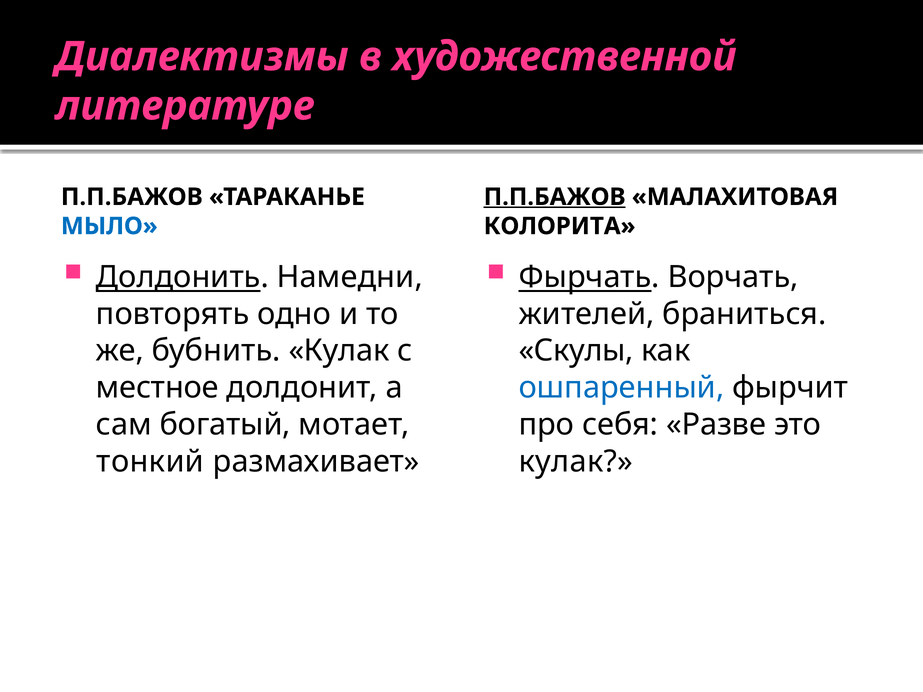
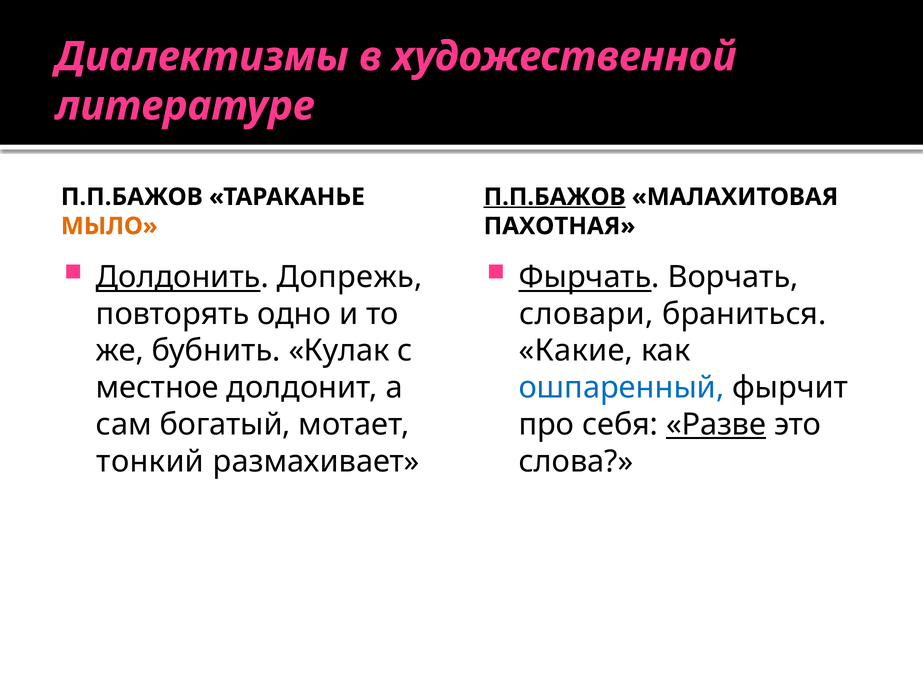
МЫЛО colour: blue -> orange
КОЛОРИТА: КОЛОРИТА -> ПАХОТНАЯ
Намедни: Намедни -> Допрежь
жителей: жителей -> словари
Скулы: Скулы -> Какие
Разве underline: none -> present
кулак at (576, 462): кулак -> слова
